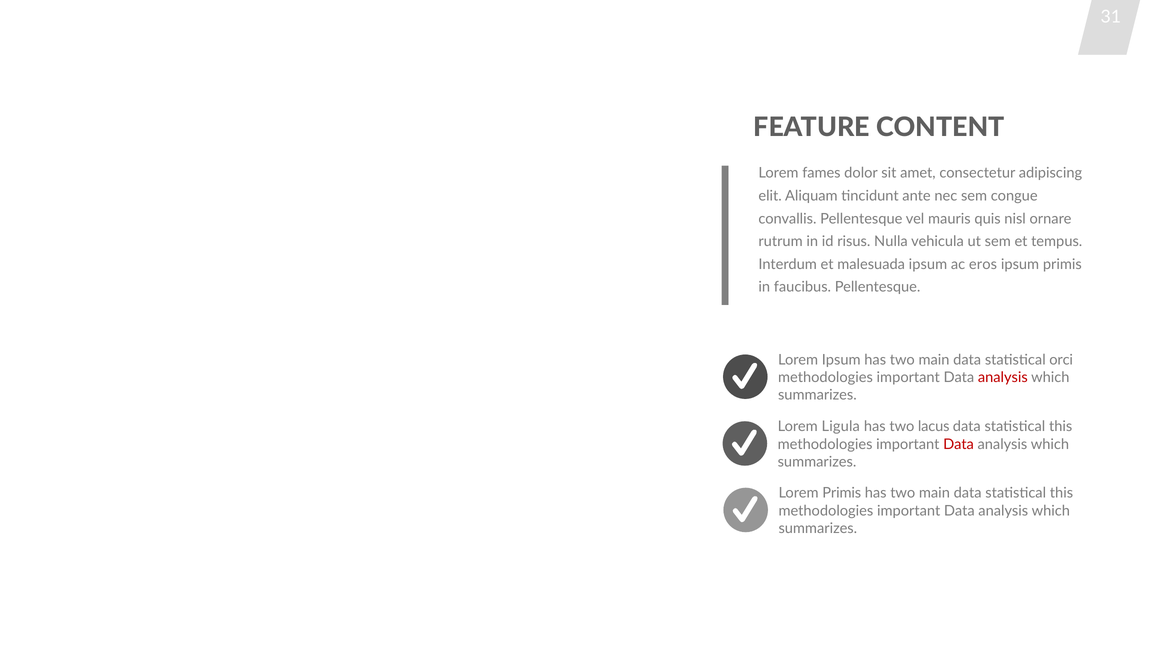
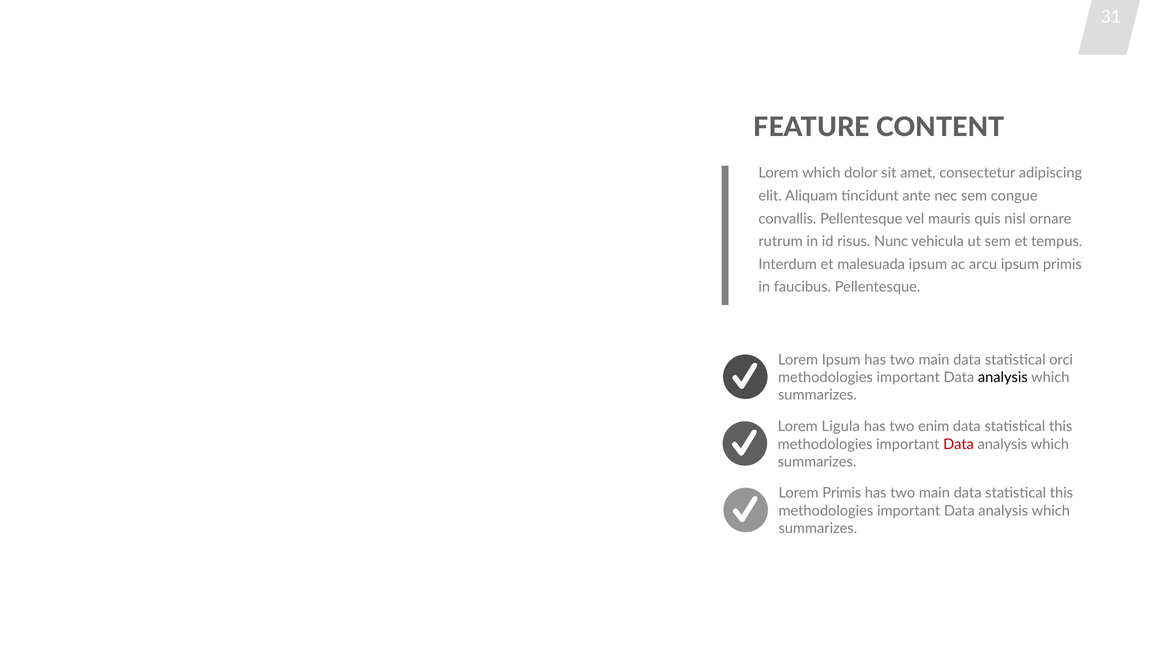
Lorem fames: fames -> which
Nulla: Nulla -> Nunc
eros: eros -> arcu
analysis at (1003, 378) colour: red -> black
lacus: lacus -> enim
